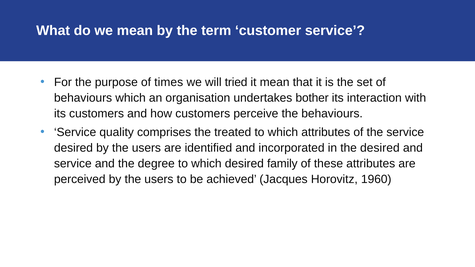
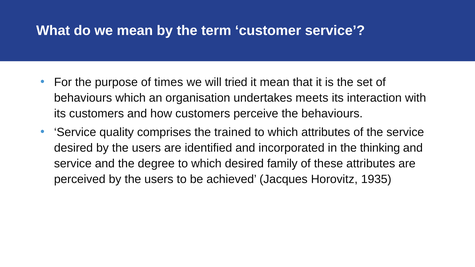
bother: bother -> meets
treated: treated -> trained
the desired: desired -> thinking
1960: 1960 -> 1935
